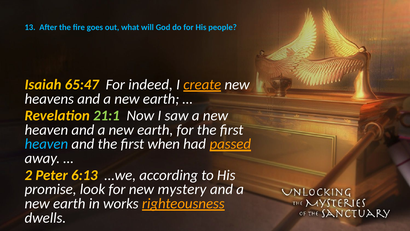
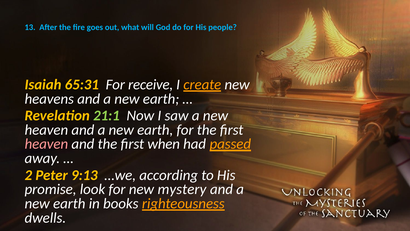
65:47: 65:47 -> 65:31
indeed: indeed -> receive
heaven at (46, 144) colour: light blue -> pink
6:13: 6:13 -> 9:13
works: works -> books
